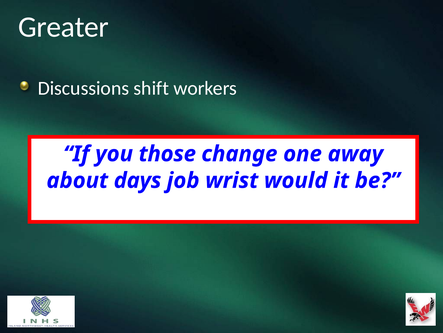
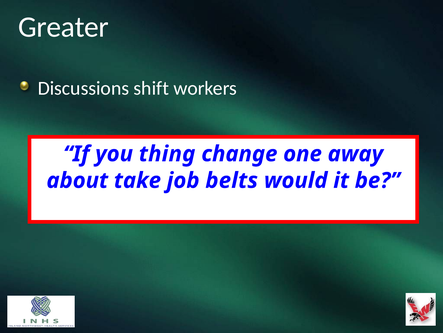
those: those -> thing
days: days -> take
wrist: wrist -> belts
